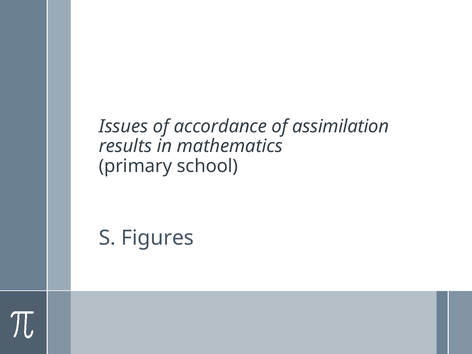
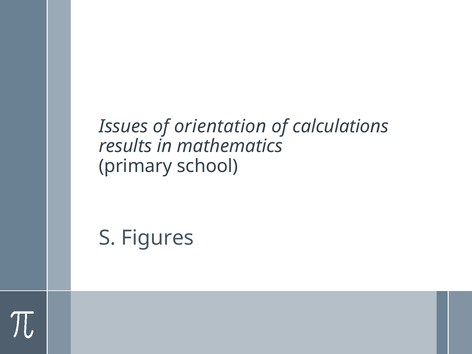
accordance: accordance -> orientation
assimilation: assimilation -> calculations
